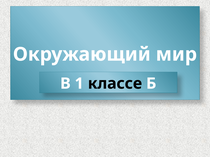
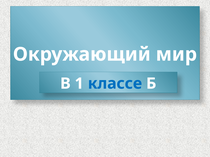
классе colour: black -> blue
